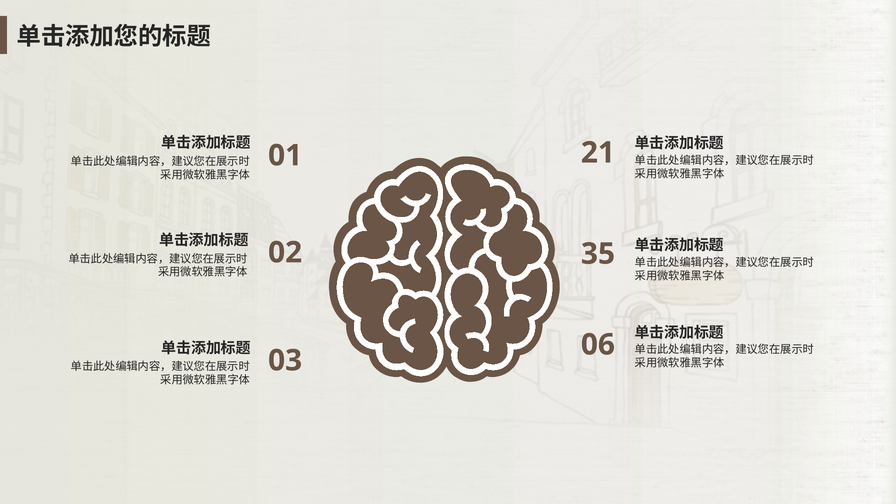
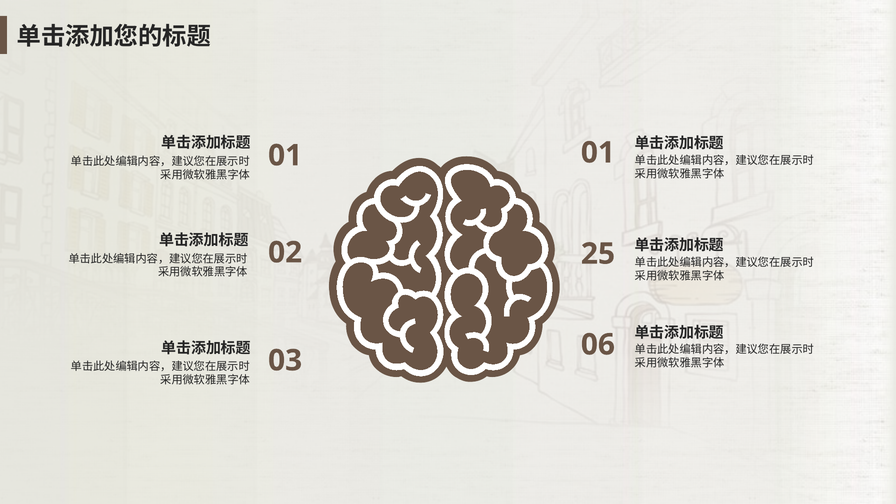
01 21: 21 -> 01
35: 35 -> 25
